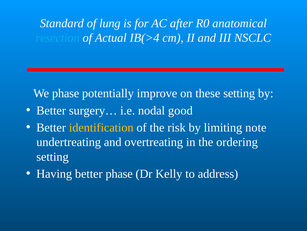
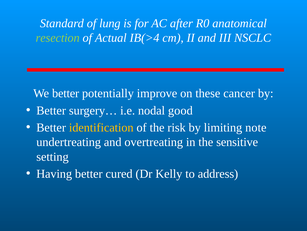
resection colour: light blue -> light green
We phase: phase -> better
these setting: setting -> cancer
ordering: ordering -> sensitive
better phase: phase -> cured
